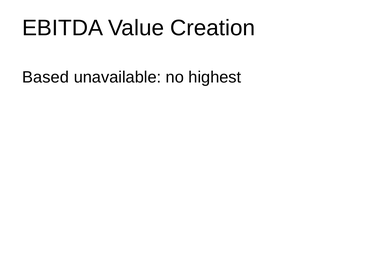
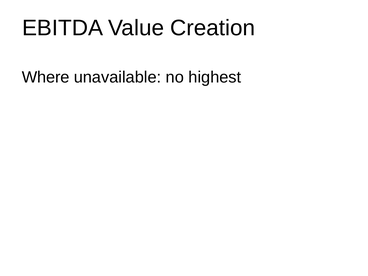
Based: Based -> Where
